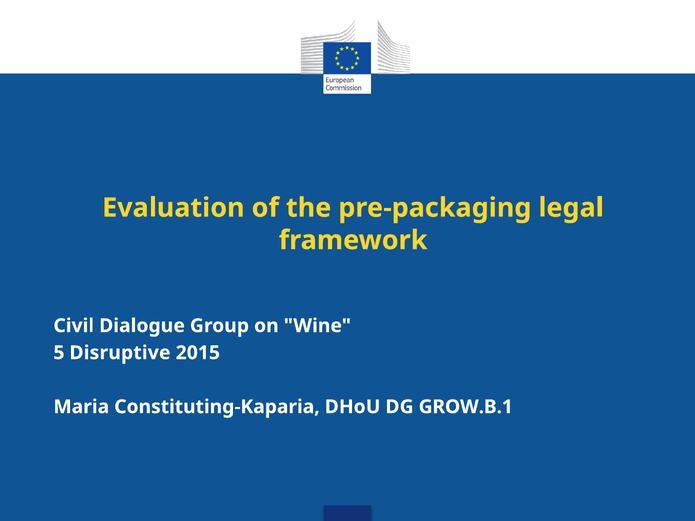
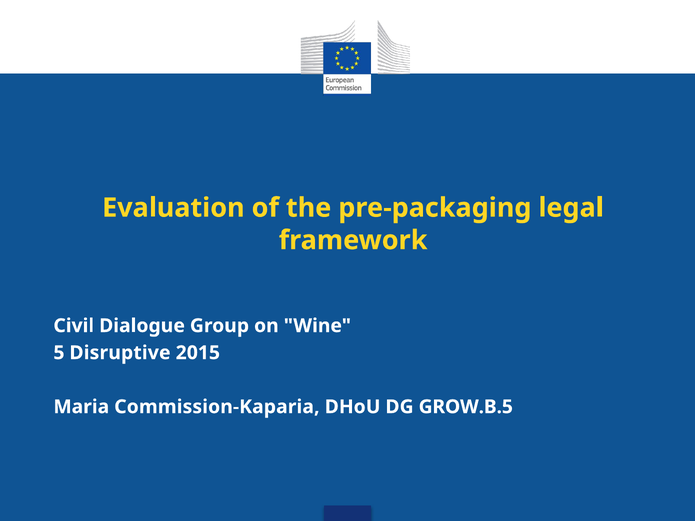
Constituting-Kaparia: Constituting-Kaparia -> Commission-Kaparia
GROW.B.1: GROW.B.1 -> GROW.B.5
